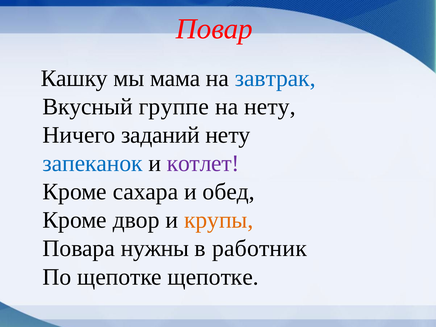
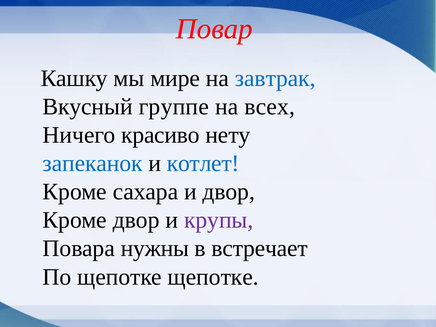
мама: мама -> мире
на нету: нету -> всех
заданий: заданий -> красиво
котлет colour: purple -> blue
и обед: обед -> двор
крупы colour: orange -> purple
работник: работник -> встречает
